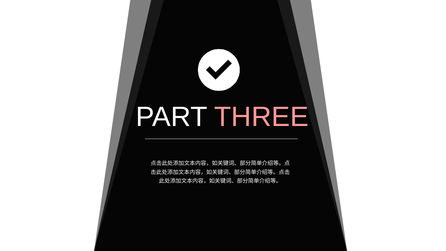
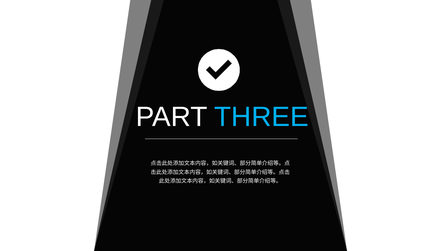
THREE colour: pink -> light blue
